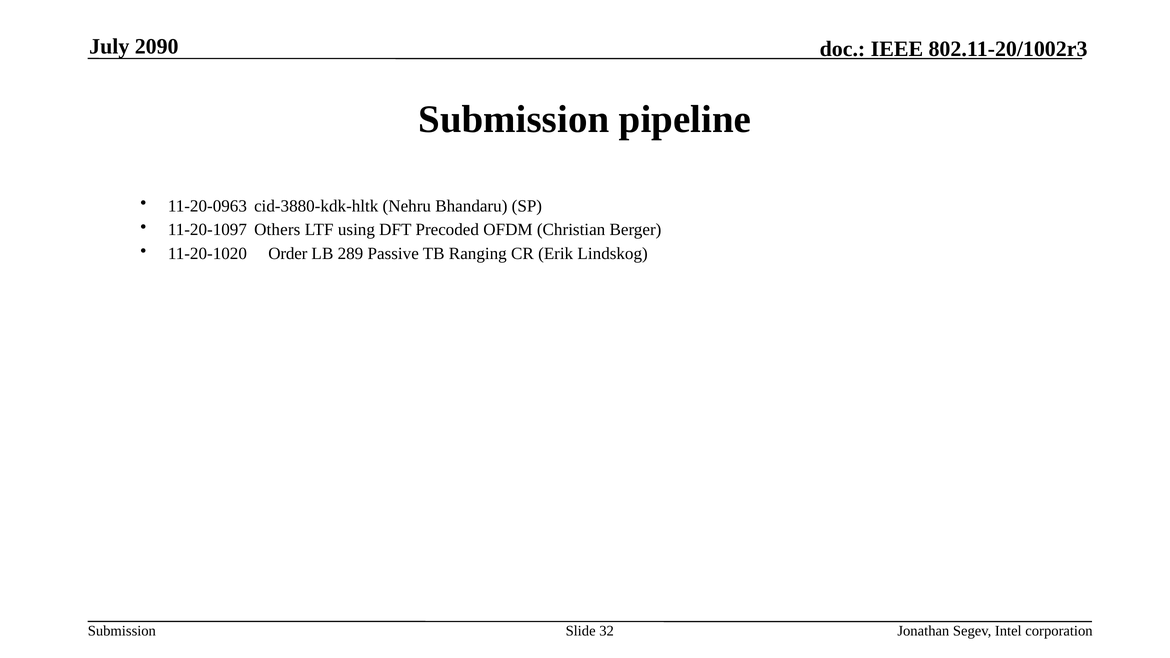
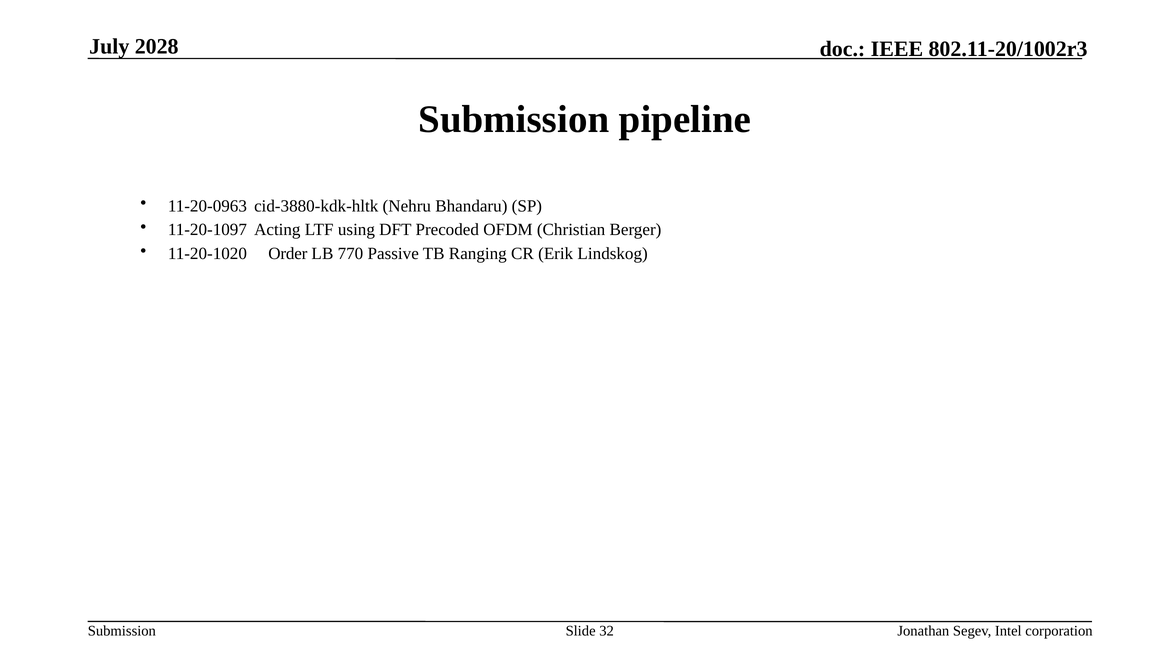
2090: 2090 -> 2028
Others: Others -> Acting
289: 289 -> 770
